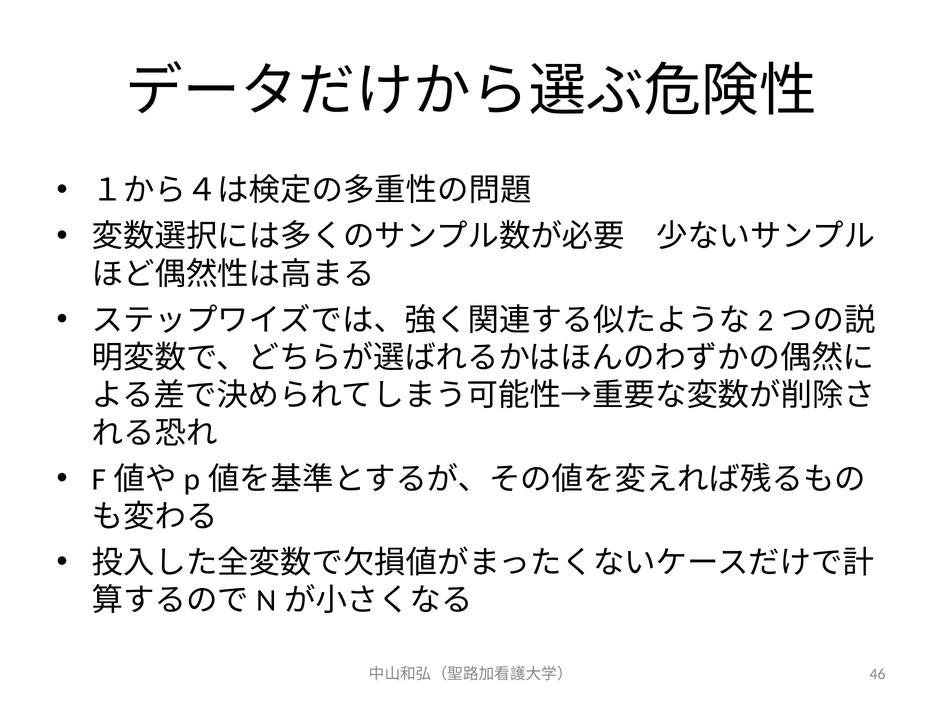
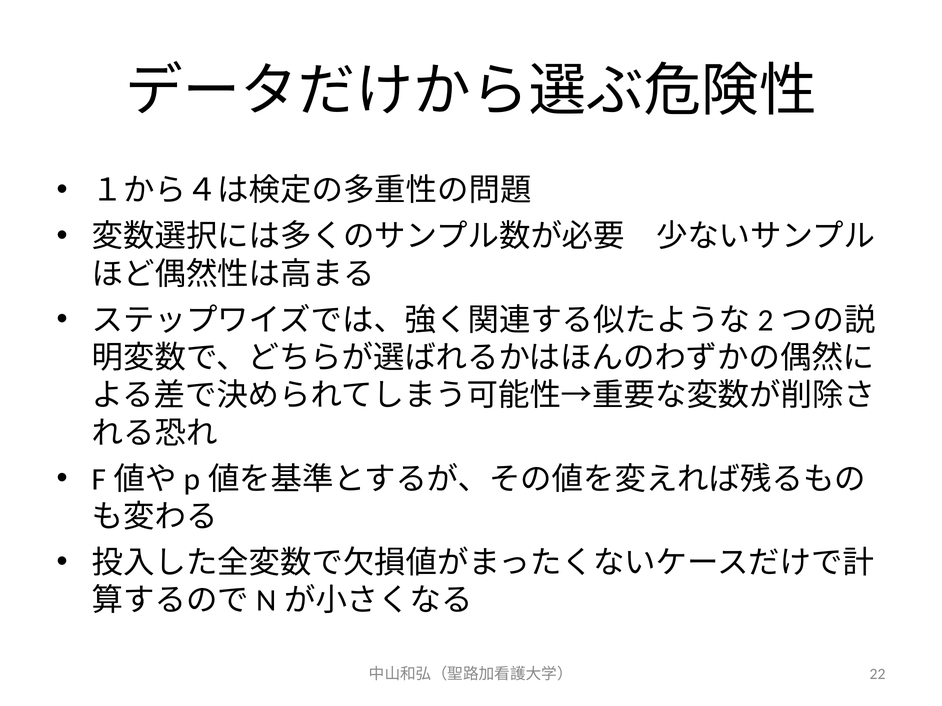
46: 46 -> 22
